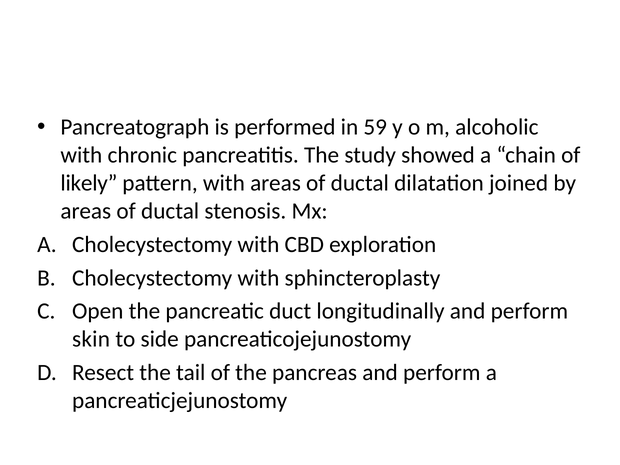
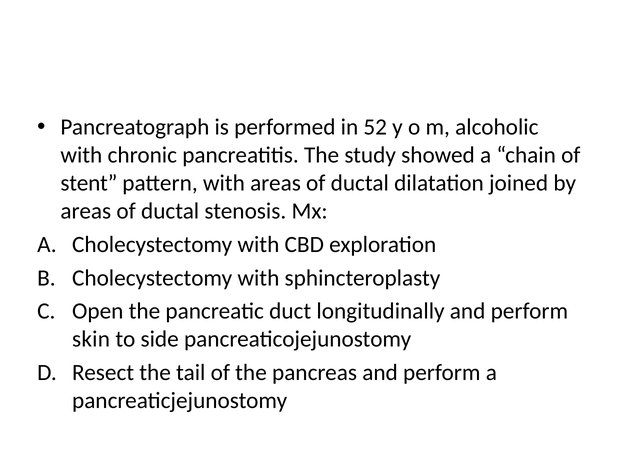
59: 59 -> 52
likely: likely -> stent
